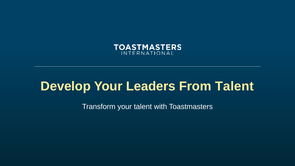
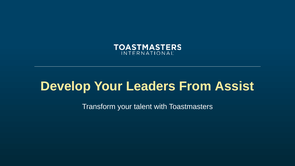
From Talent: Talent -> Assist
